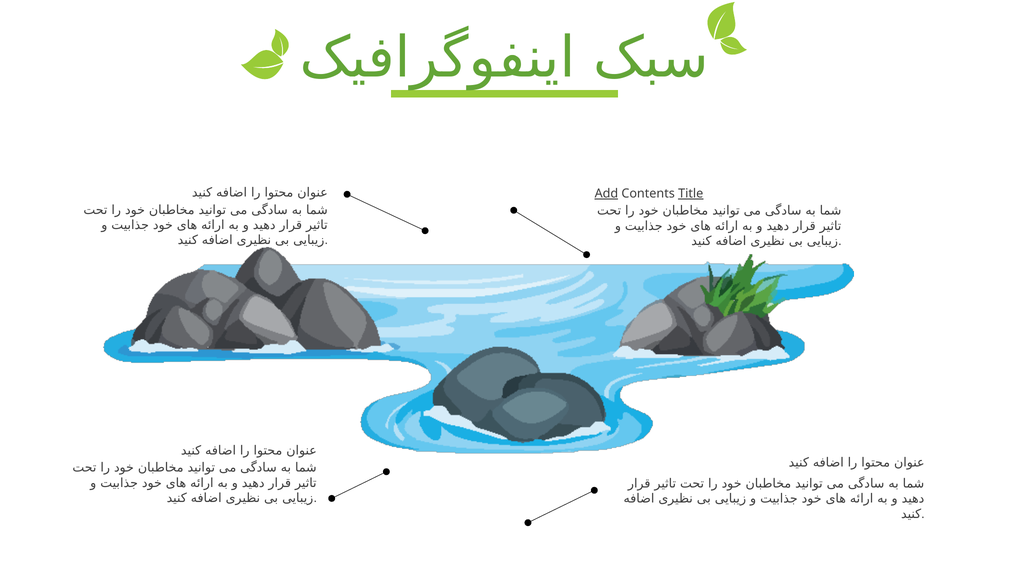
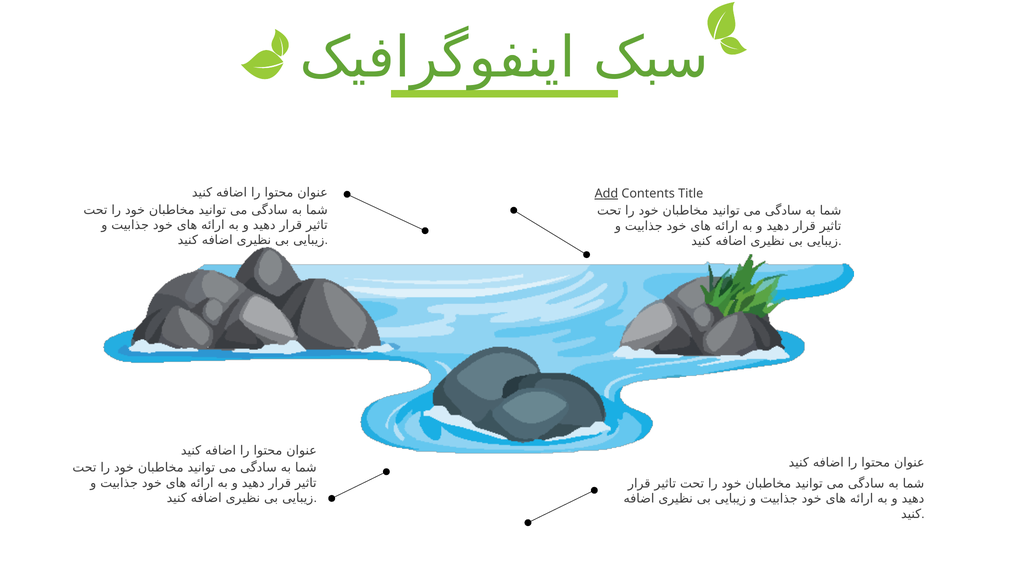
Title underline: present -> none
